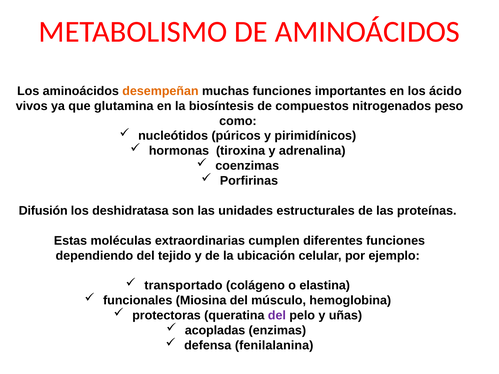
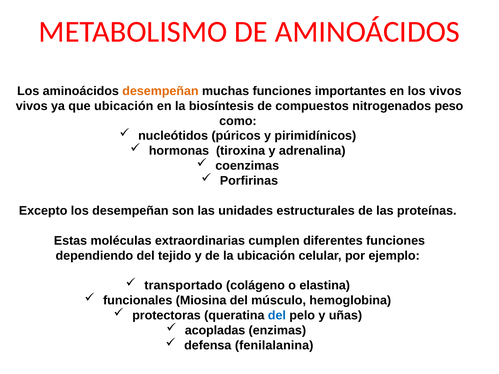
los ácido: ácido -> vivos
que glutamina: glutamina -> ubicación
Difusión: Difusión -> Excepto
los deshidratasa: deshidratasa -> desempeñan
del at (277, 316) colour: purple -> blue
